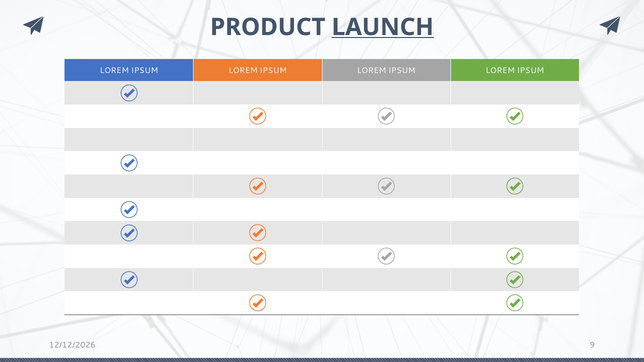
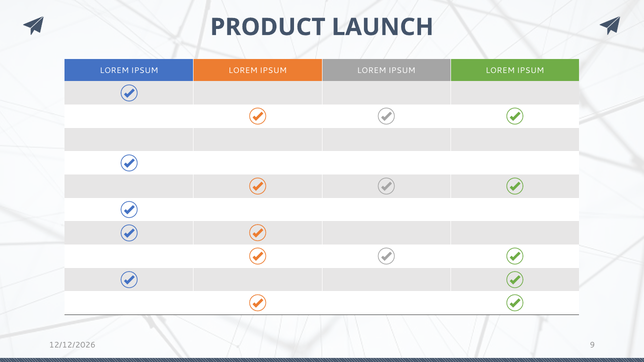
LAUNCH underline: present -> none
